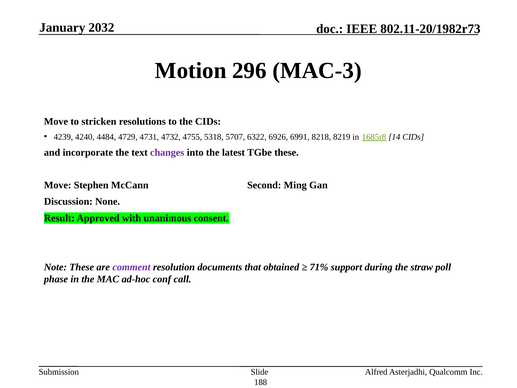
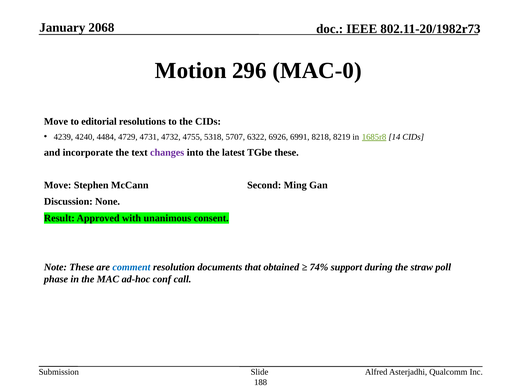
2032: 2032 -> 2068
MAC-3: MAC-3 -> MAC-0
stricken: stricken -> editorial
comment colour: purple -> blue
71%: 71% -> 74%
